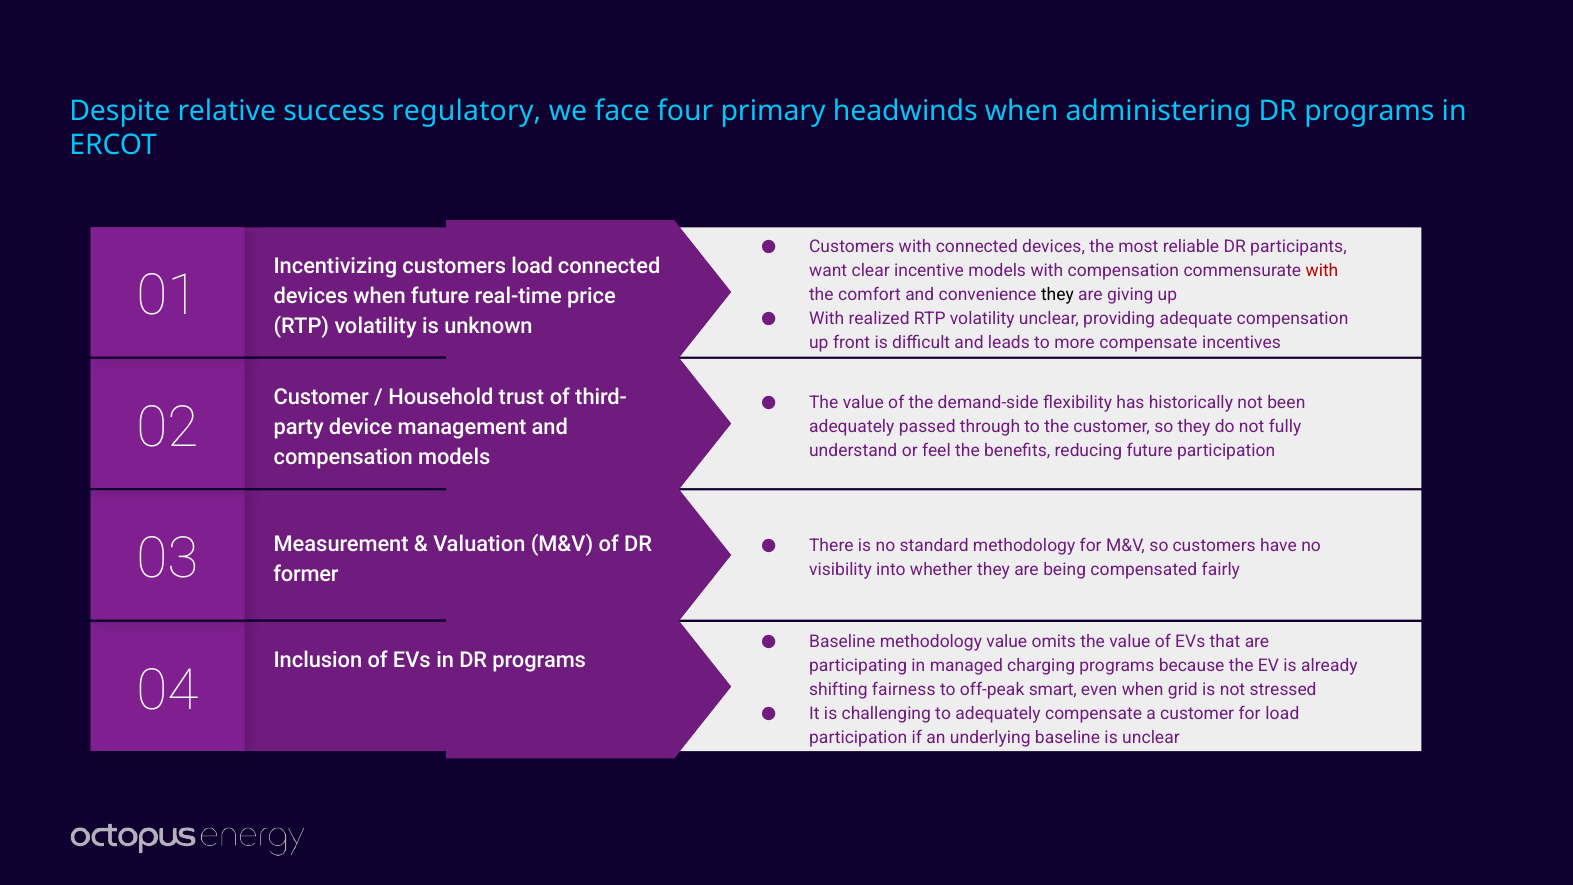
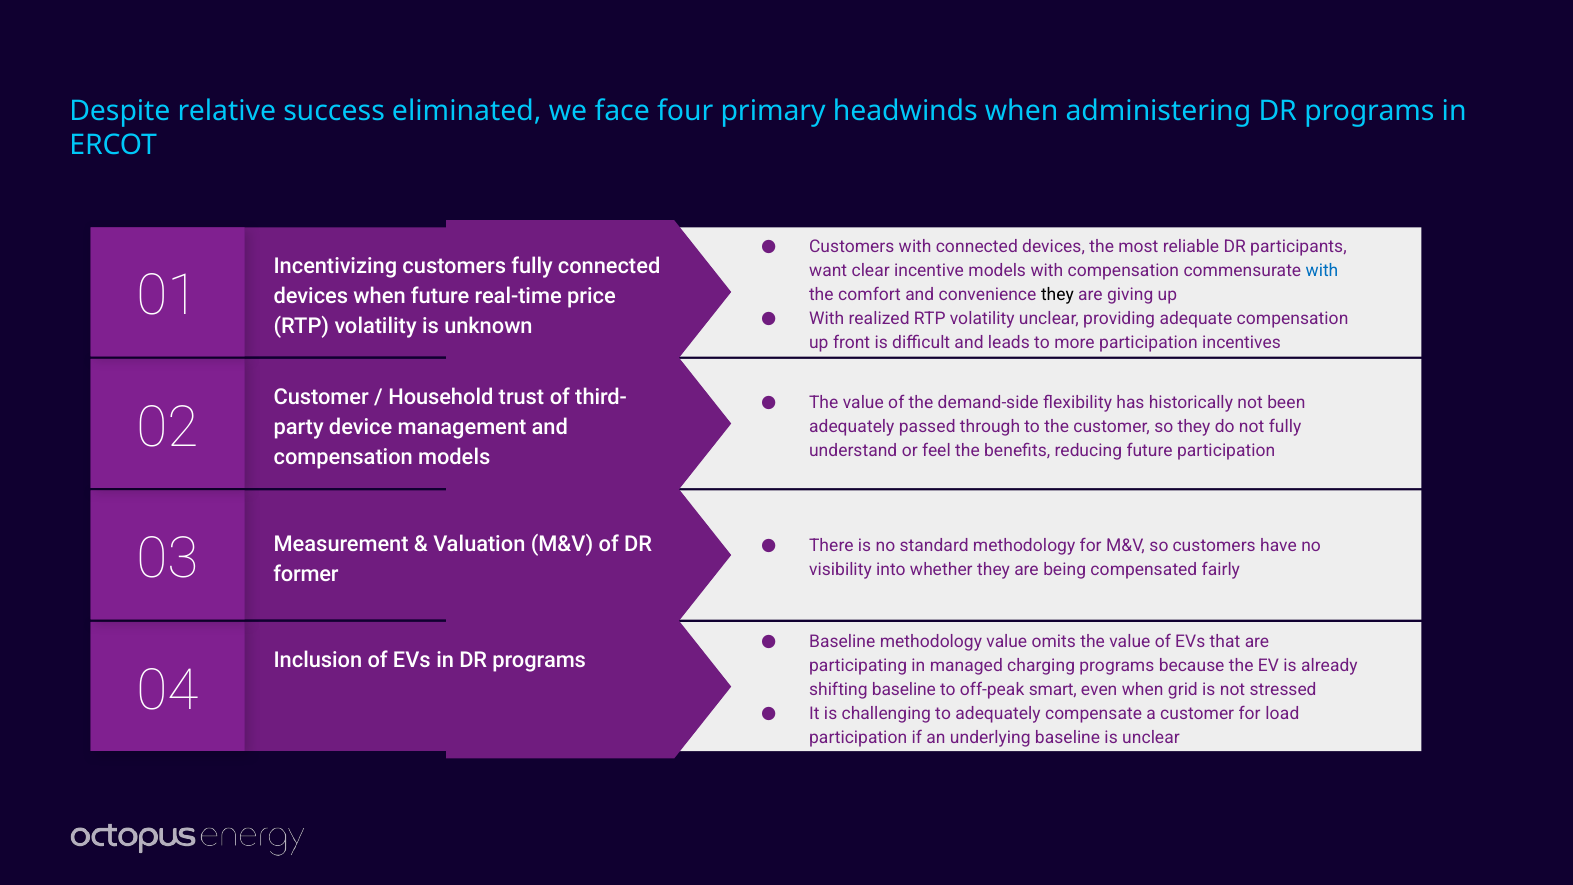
regulatory: regulatory -> eliminated
customers load: load -> fully
with at (1322, 271) colour: red -> blue
more compensate: compensate -> participation
shifting fairness: fairness -> baseline
